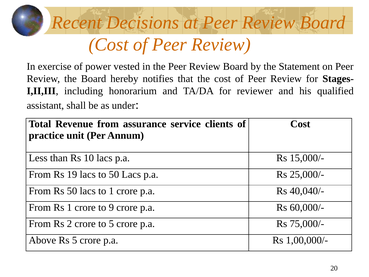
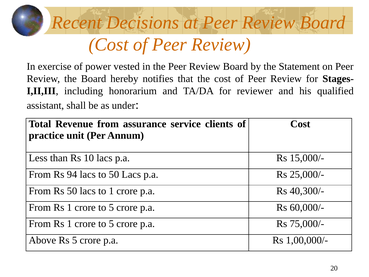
19: 19 -> 94
40,040/-: 40,040/- -> 40,300/-
9 at (111, 207): 9 -> 5
2 at (69, 224): 2 -> 1
